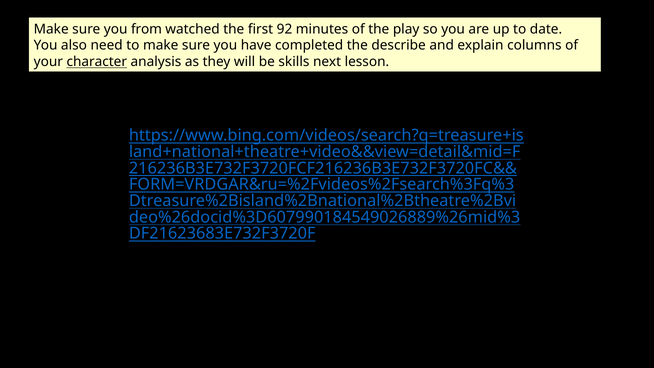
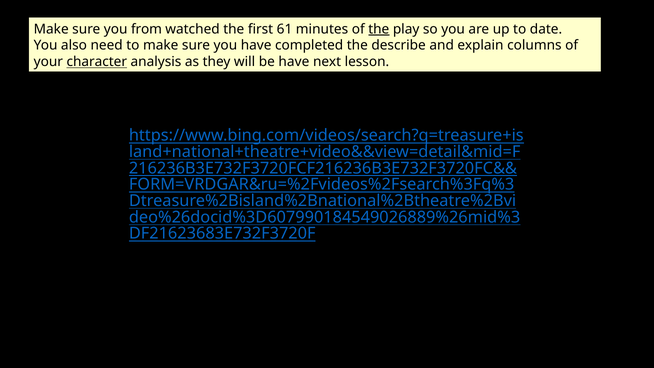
92: 92 -> 61
the at (379, 29) underline: none -> present
be skills: skills -> have
